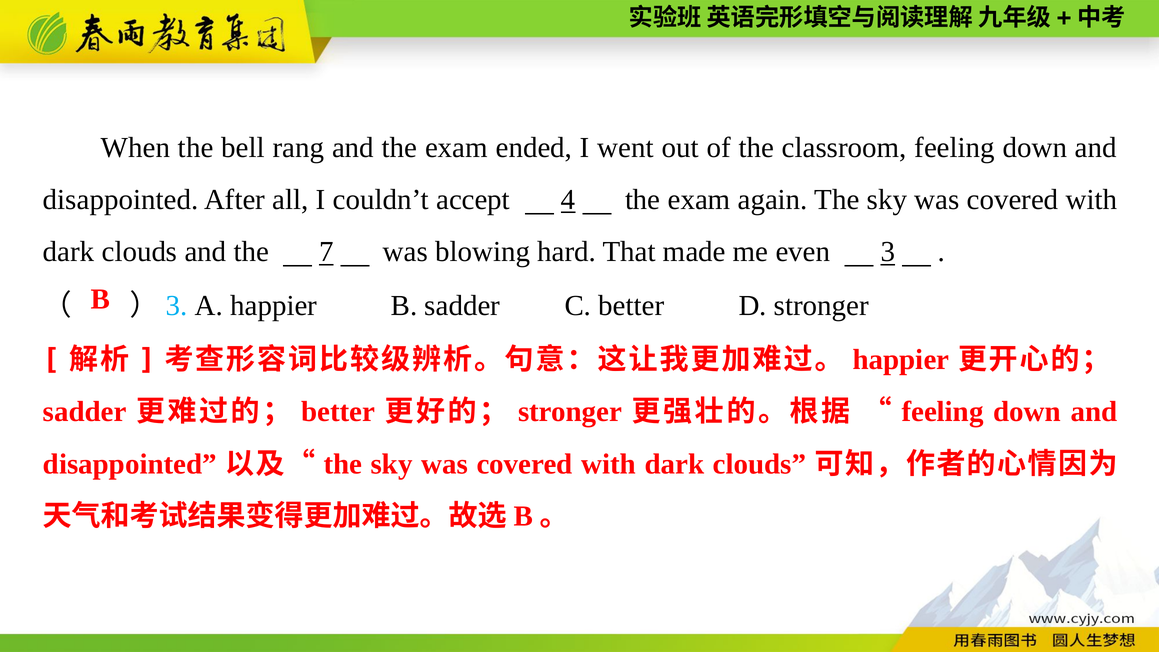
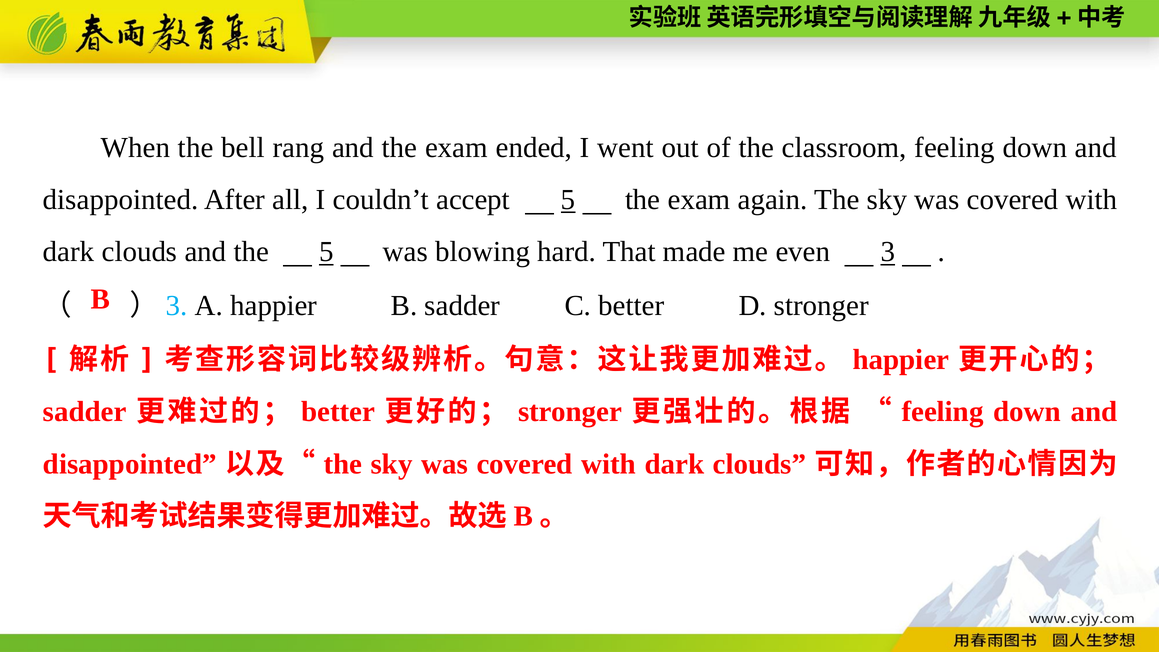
accept 4: 4 -> 5
the 7: 7 -> 5
